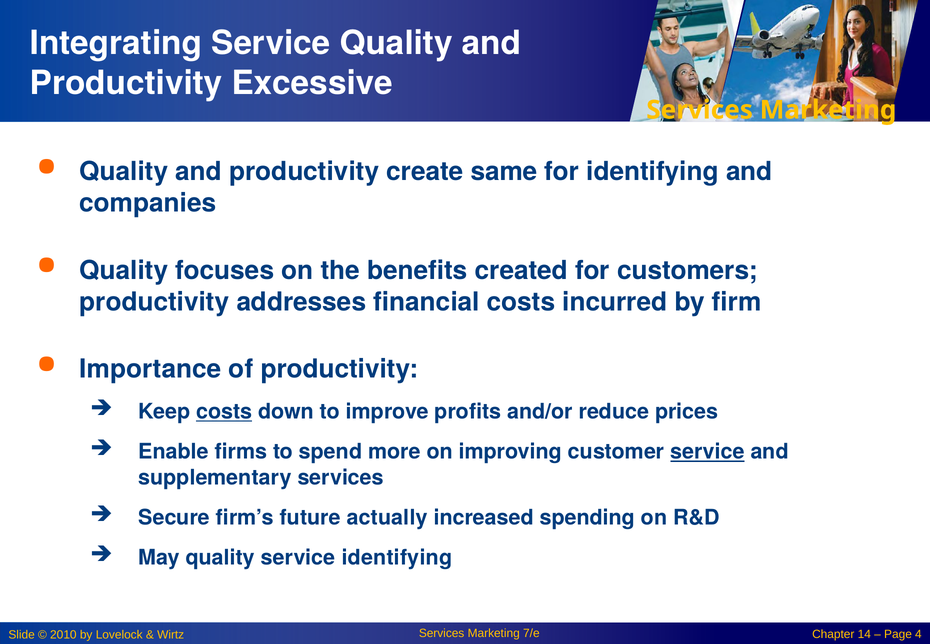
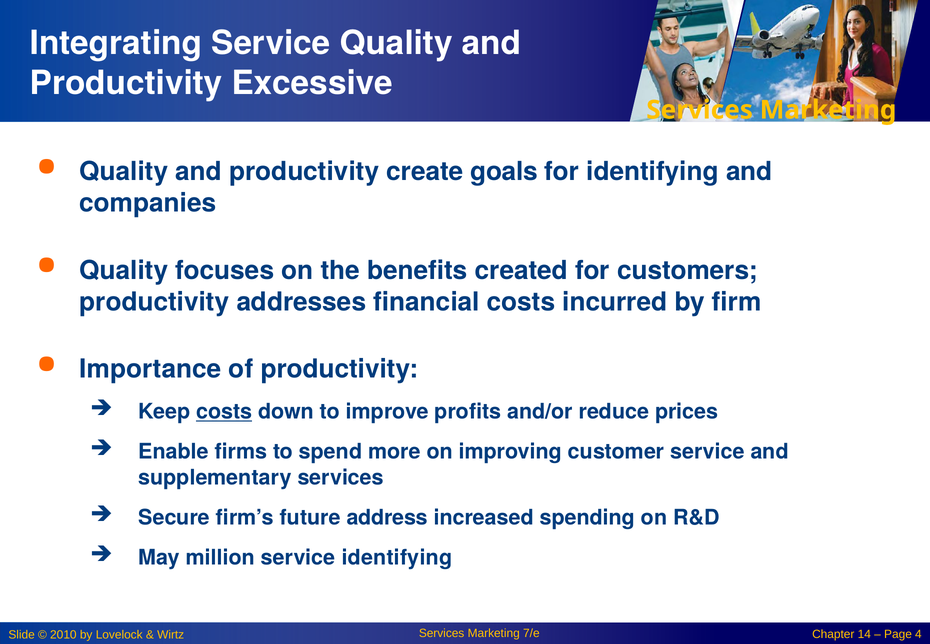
same: same -> goals
service at (707, 452) underline: present -> none
actually: actually -> address
May quality: quality -> million
